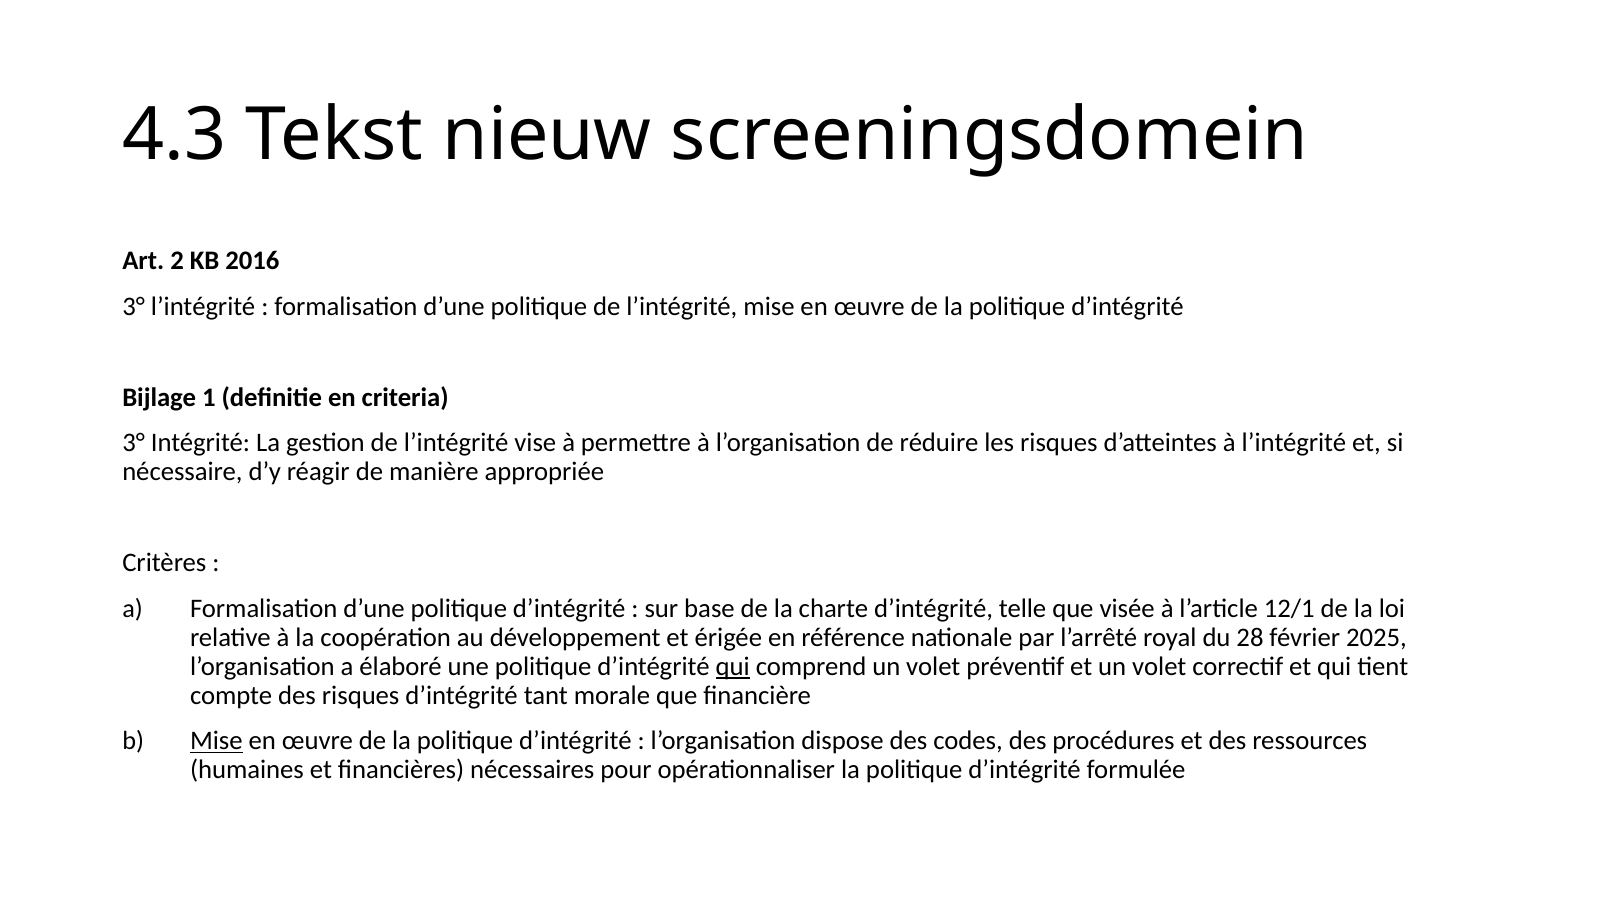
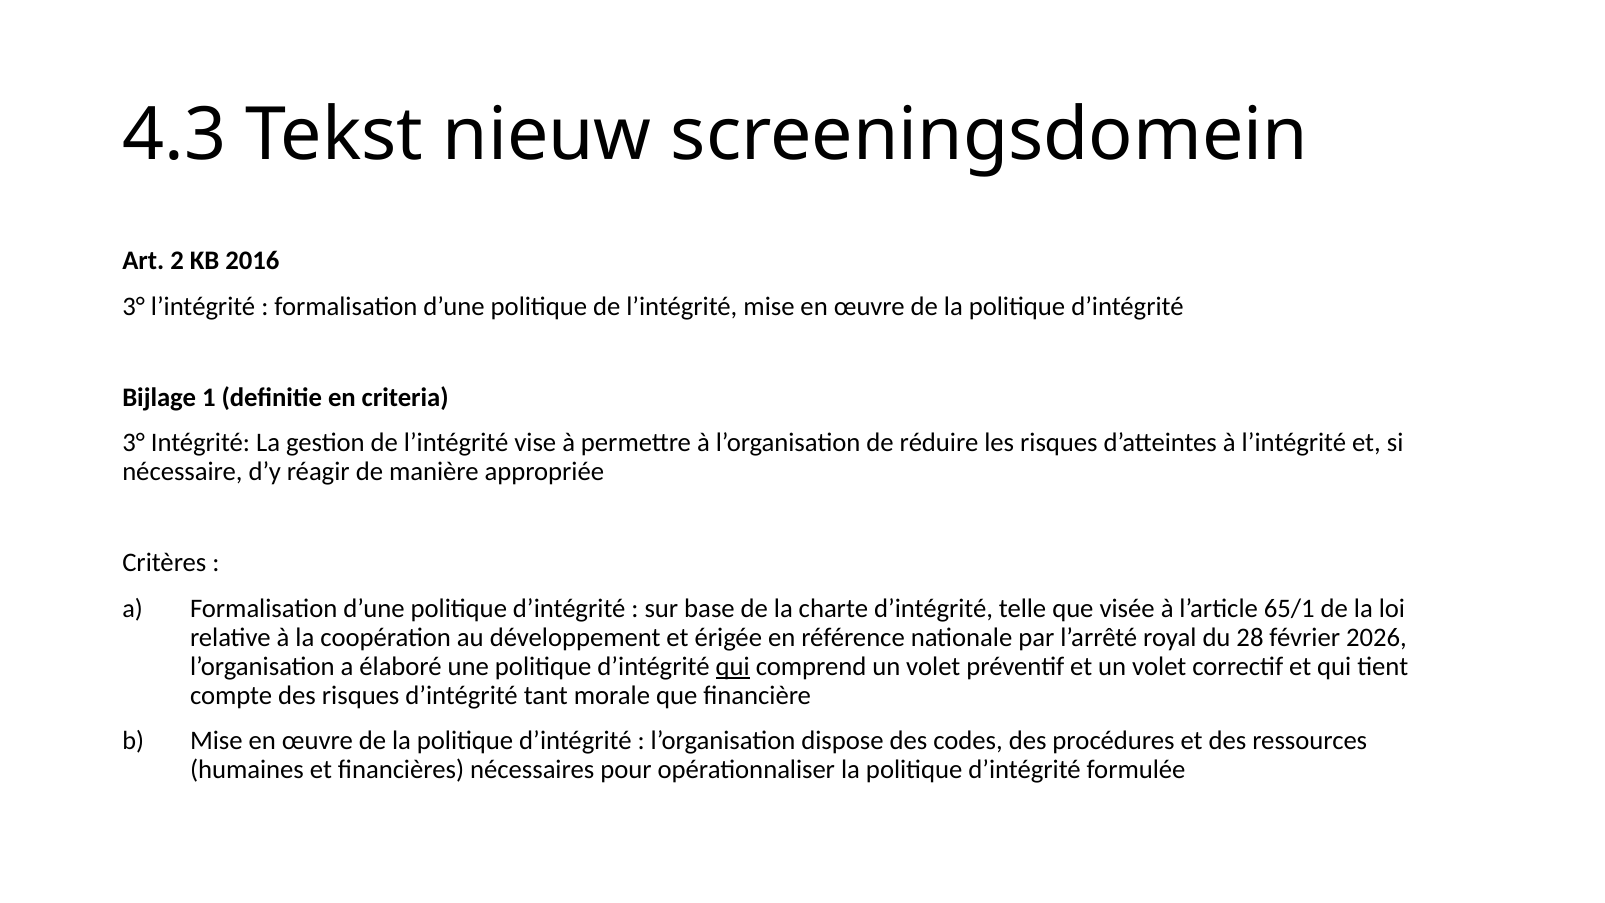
12/1: 12/1 -> 65/1
2025: 2025 -> 2026
Mise at (216, 741) underline: present -> none
